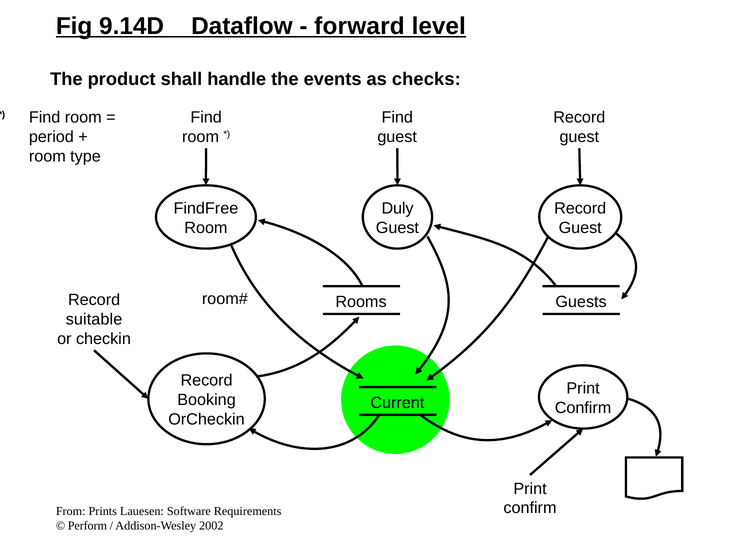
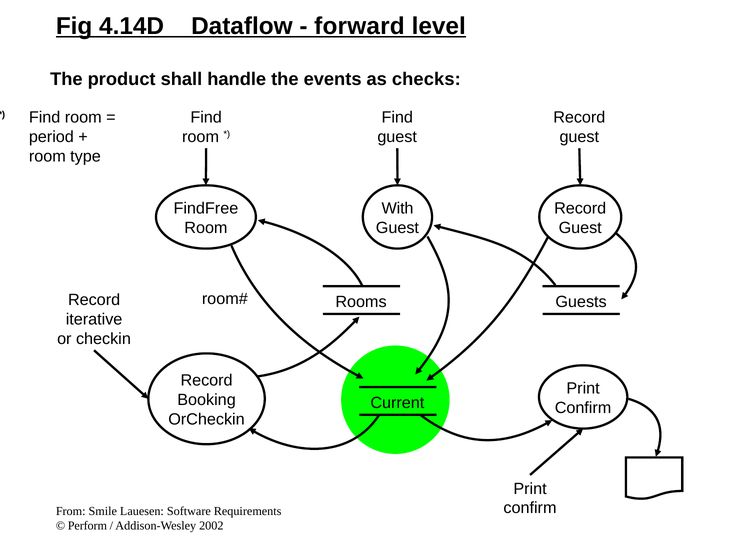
9.14D: 9.14D -> 4.14D
Duly: Duly -> With
suitable: suitable -> iterative
Prints: Prints -> Smile
